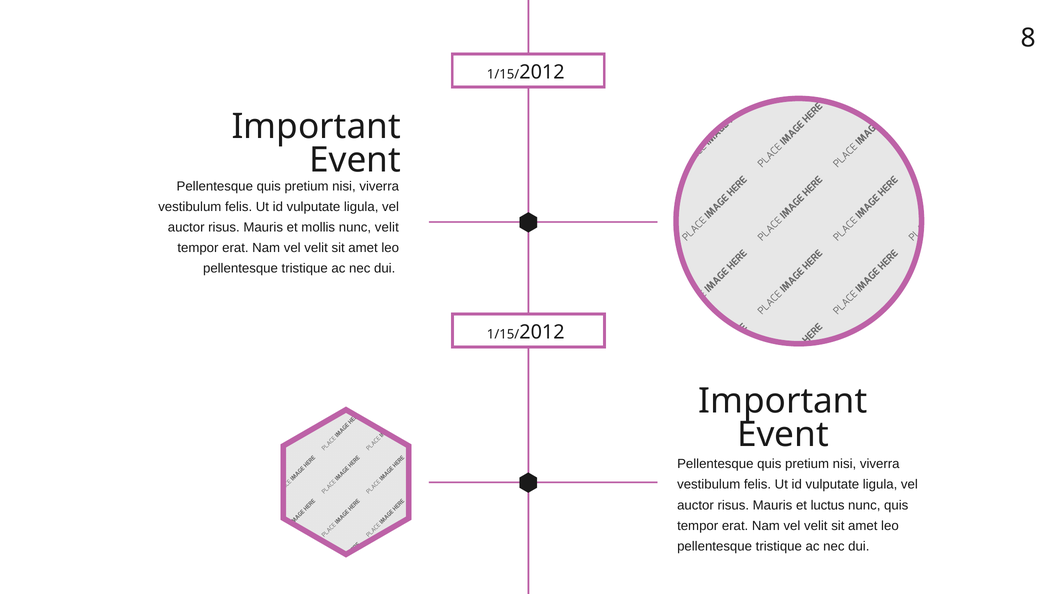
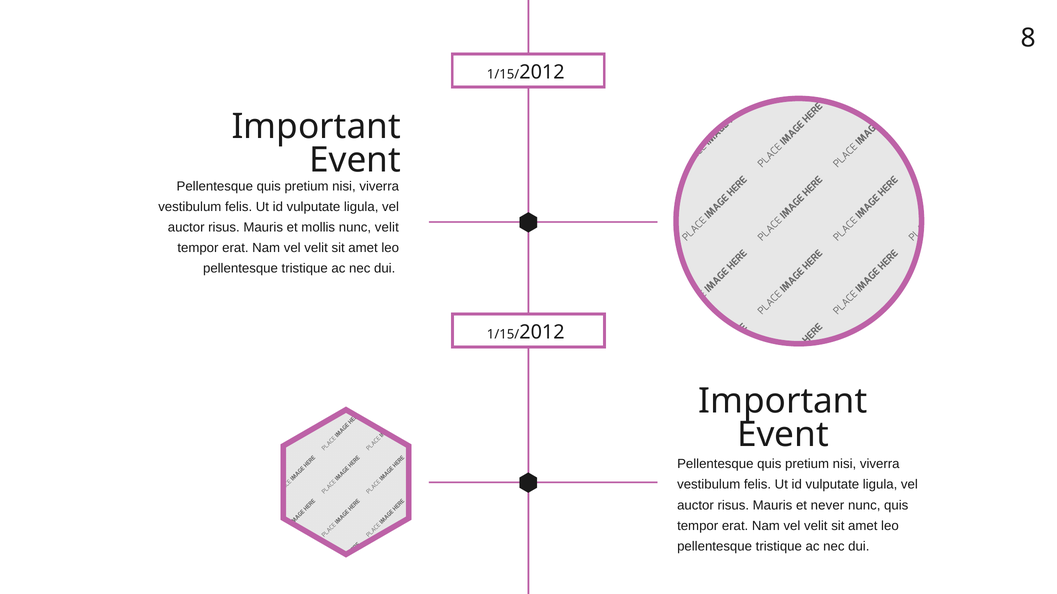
luctus: luctus -> never
